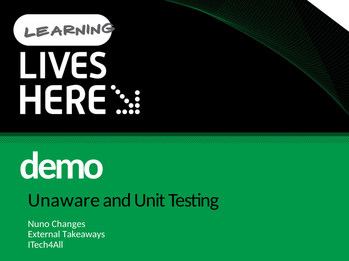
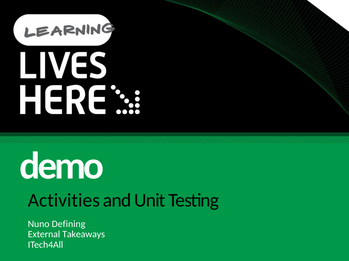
Unaware: Unaware -> Activities
Changes: Changes -> Defining
